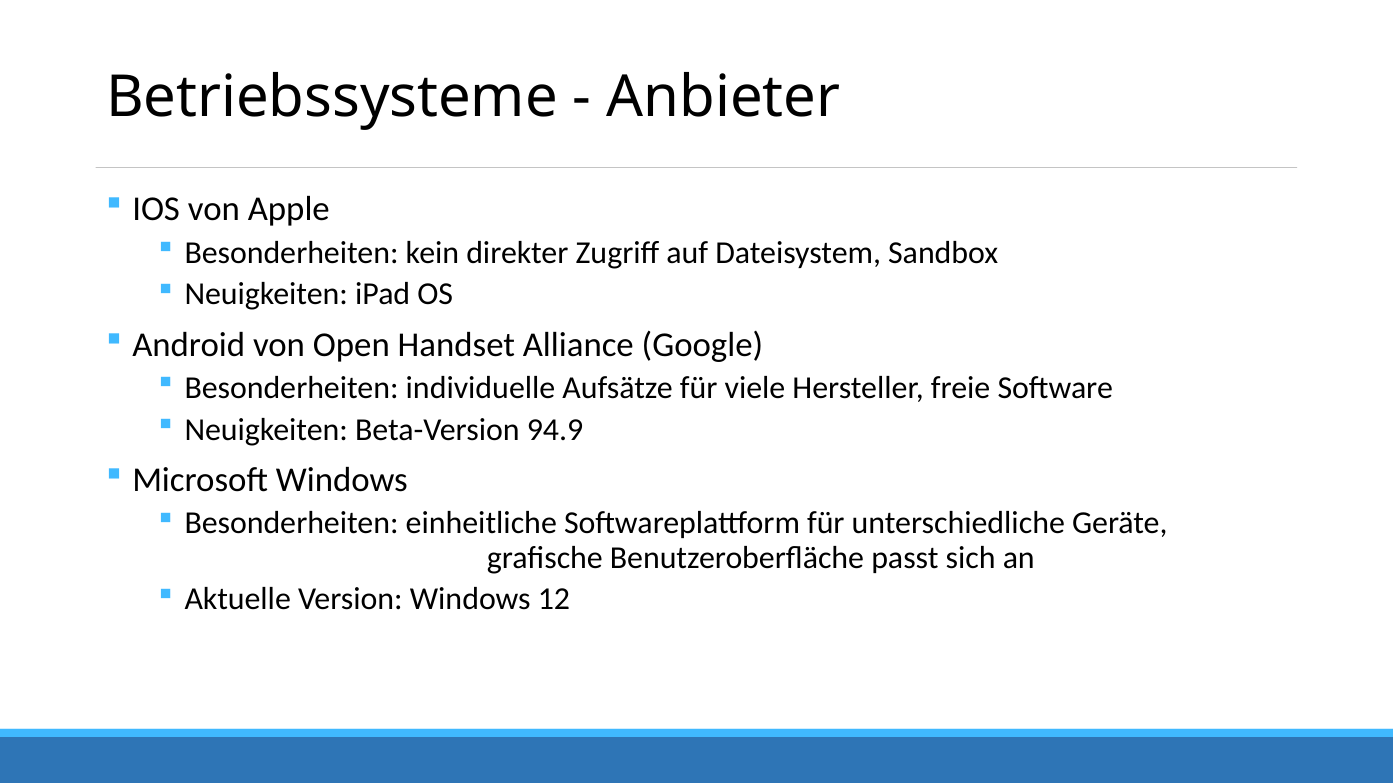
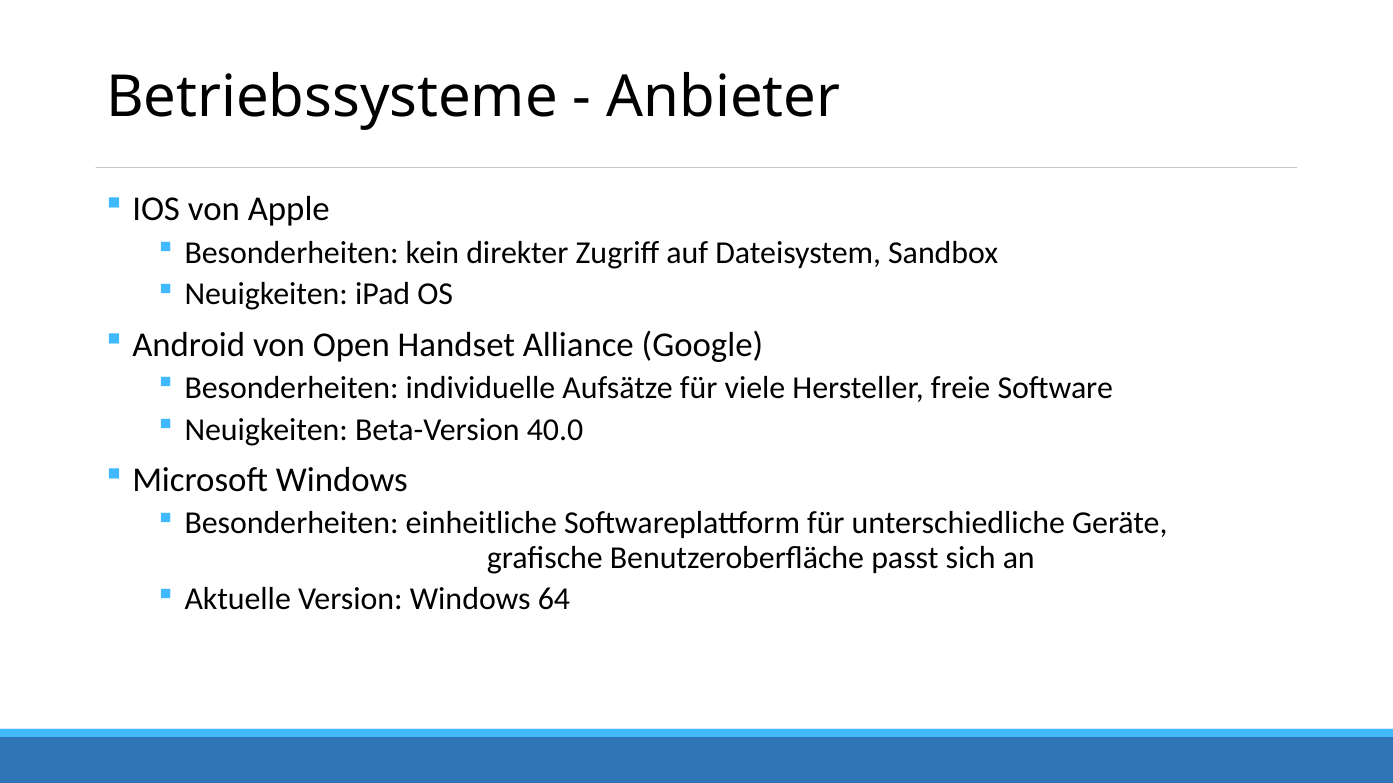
94.9: 94.9 -> 40.0
12: 12 -> 64
